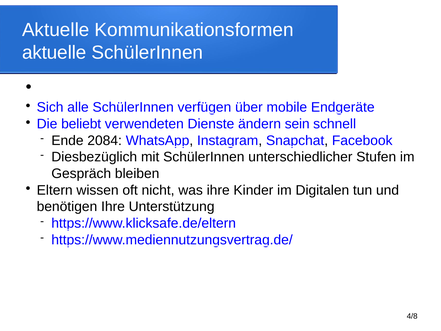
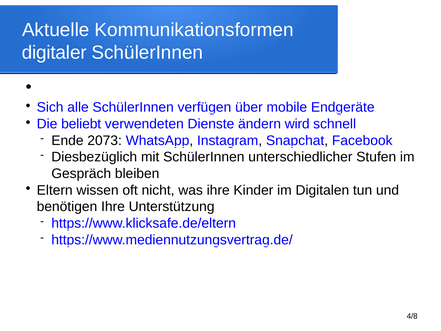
aktuelle at (54, 53): aktuelle -> digitaler
sein: sein -> wird
2084: 2084 -> 2073
